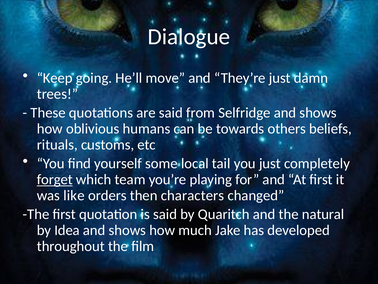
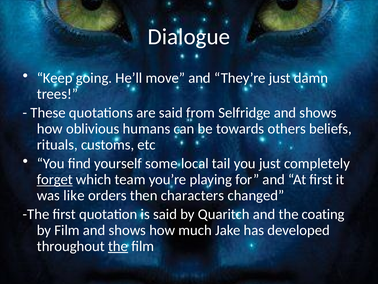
natural: natural -> coating
by Idea: Idea -> Film
the at (118, 246) underline: none -> present
